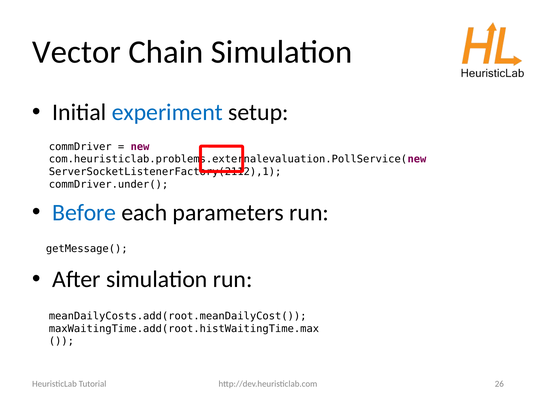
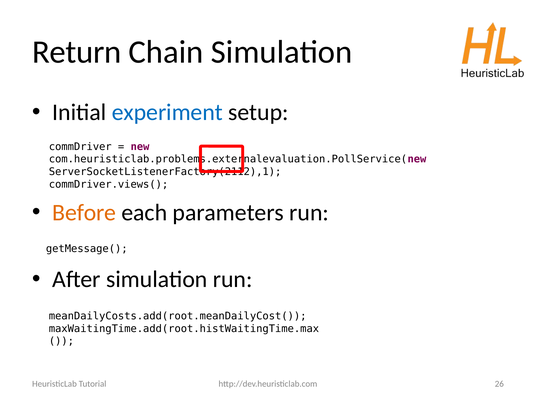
Vector: Vector -> Return
commDriver.under(: commDriver.under( -> commDriver.views(
Before colour: blue -> orange
